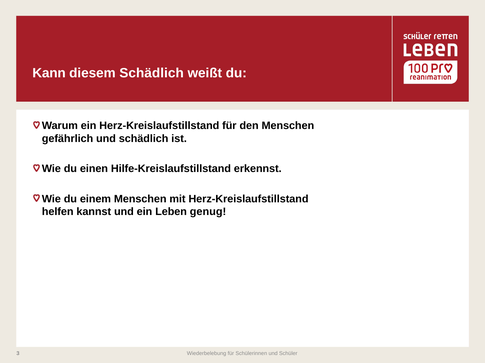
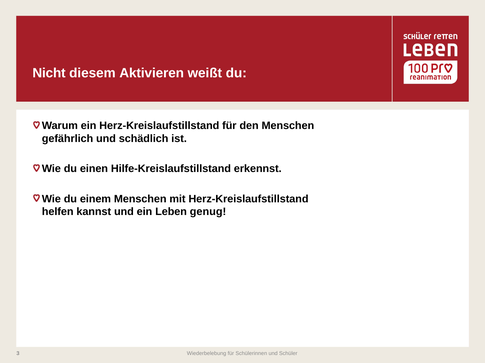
Kann: Kann -> Nicht
diesem Schädlich: Schädlich -> Aktivieren
